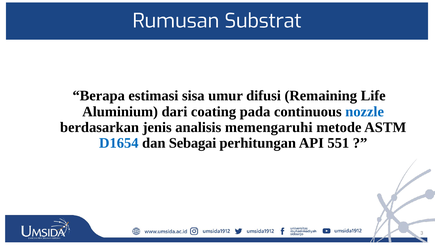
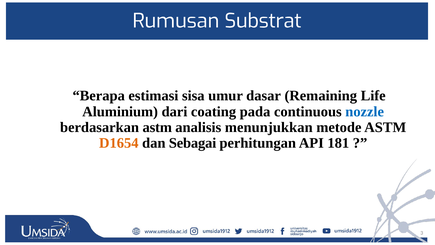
difusi: difusi -> dasar
berdasarkan jenis: jenis -> astm
memengaruhi: memengaruhi -> menunjukkan
D1654 colour: blue -> orange
551: 551 -> 181
